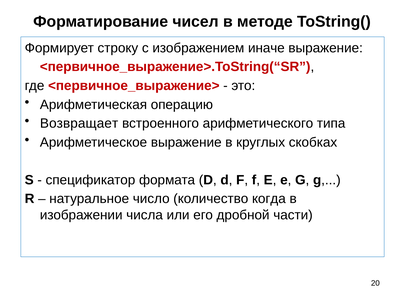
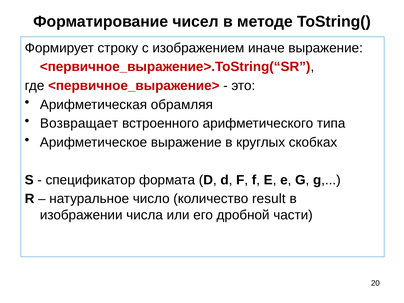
операцию: операцию -> обрамляя
когда: когда -> result
